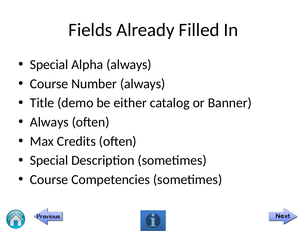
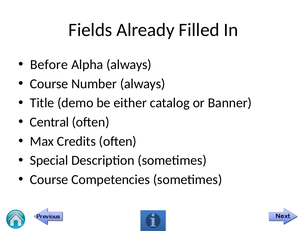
Special at (49, 64): Special -> Before
Always at (49, 122): Always -> Central
